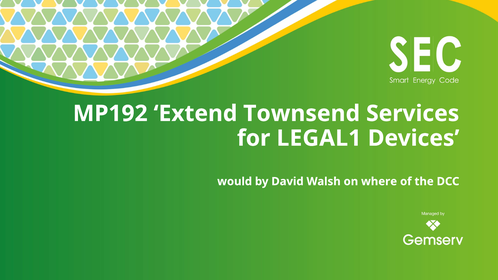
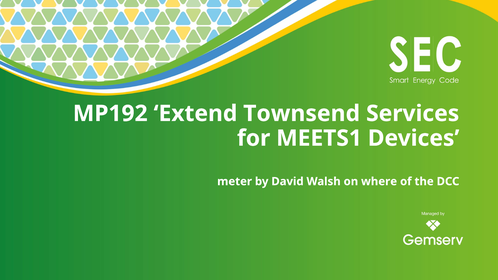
LEGAL1: LEGAL1 -> MEETS1
would: would -> meter
